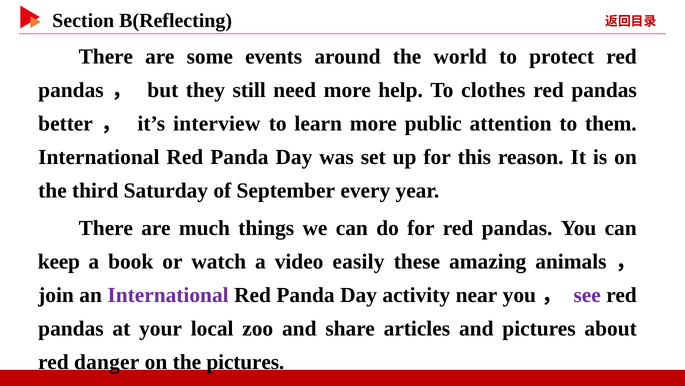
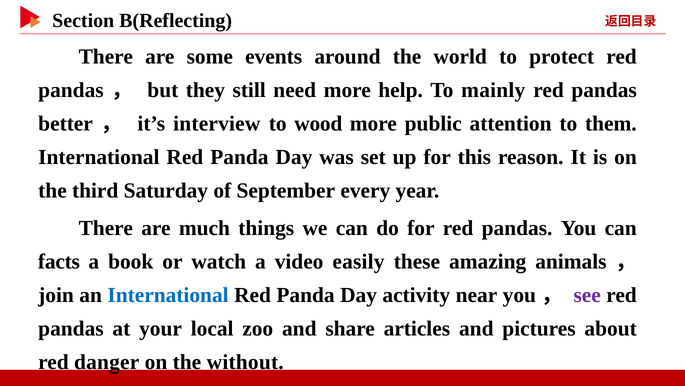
clothes: clothes -> mainly
learn: learn -> wood
keep: keep -> facts
International at (168, 295) colour: purple -> blue
the pictures: pictures -> without
